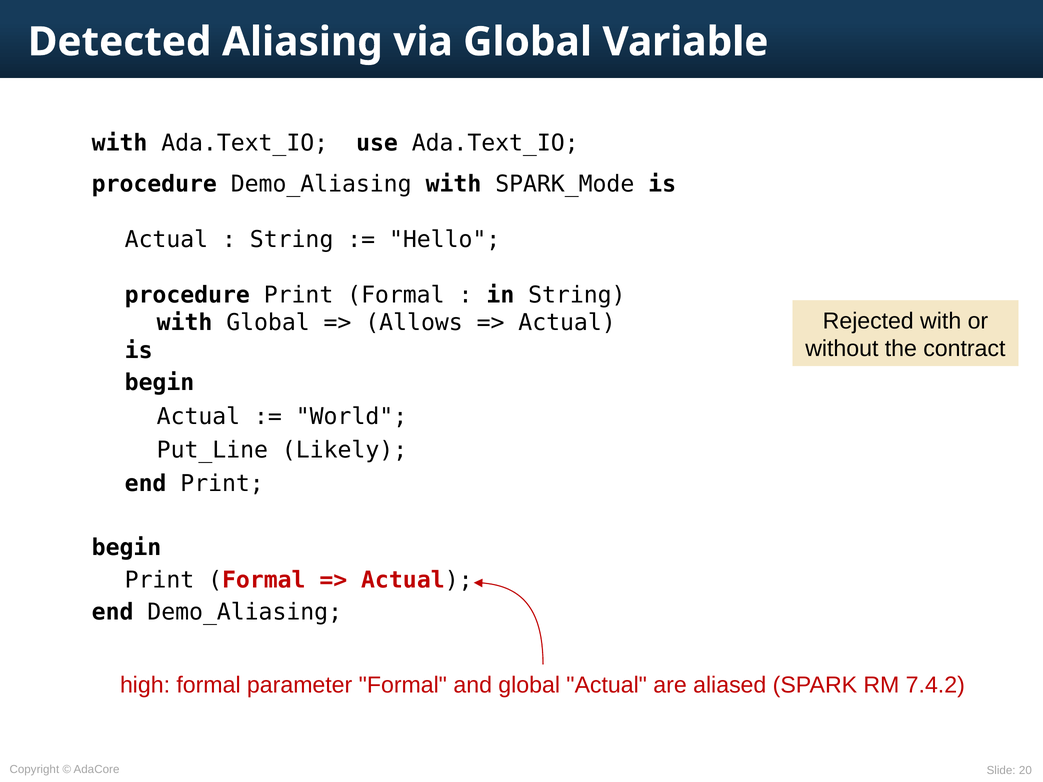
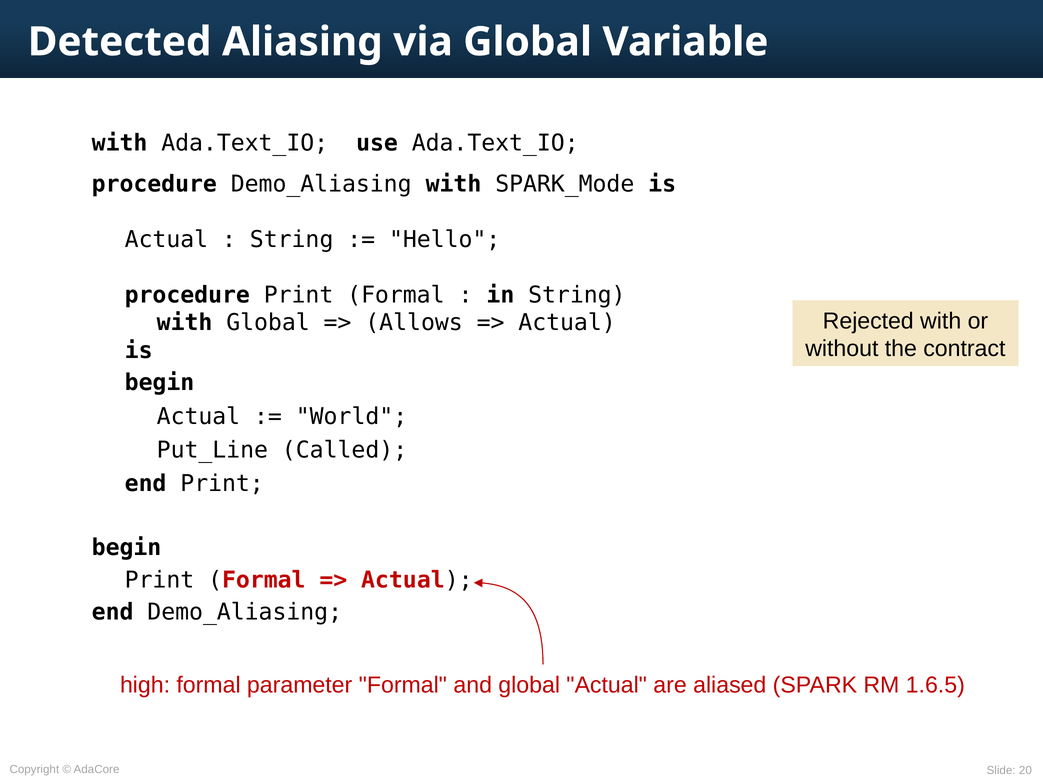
Likely: Likely -> Called
7.4.2: 7.4.2 -> 1.6.5
